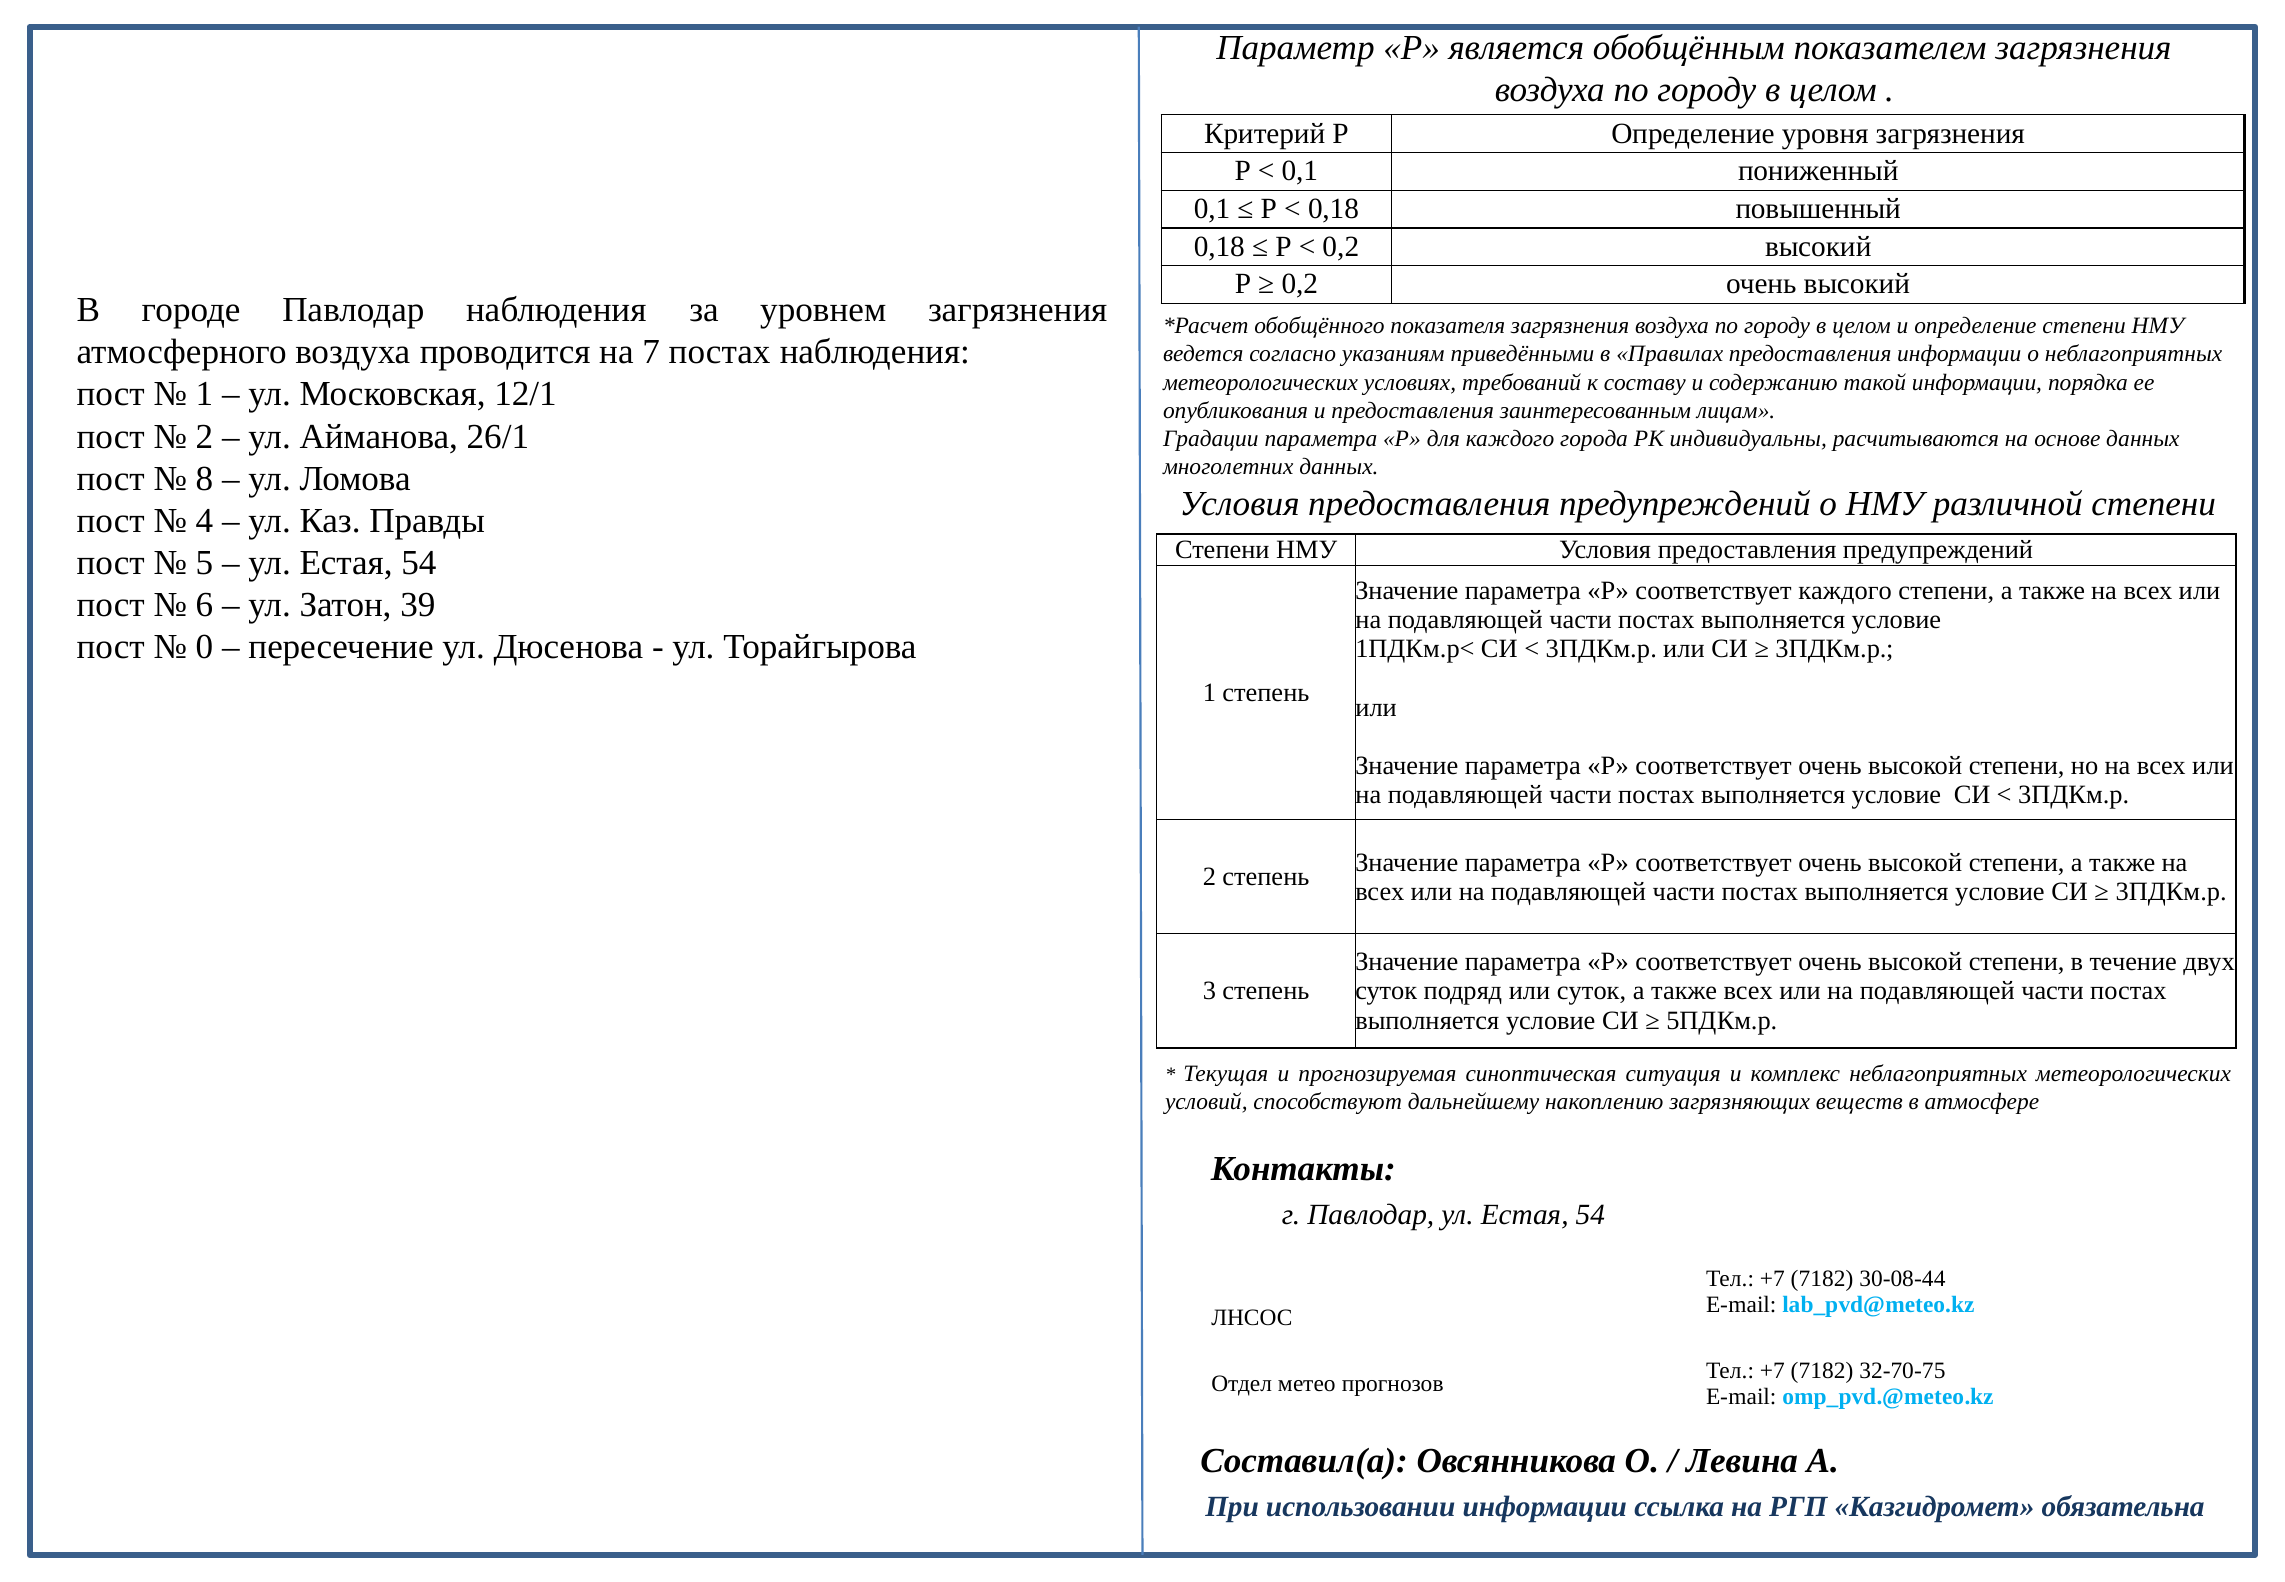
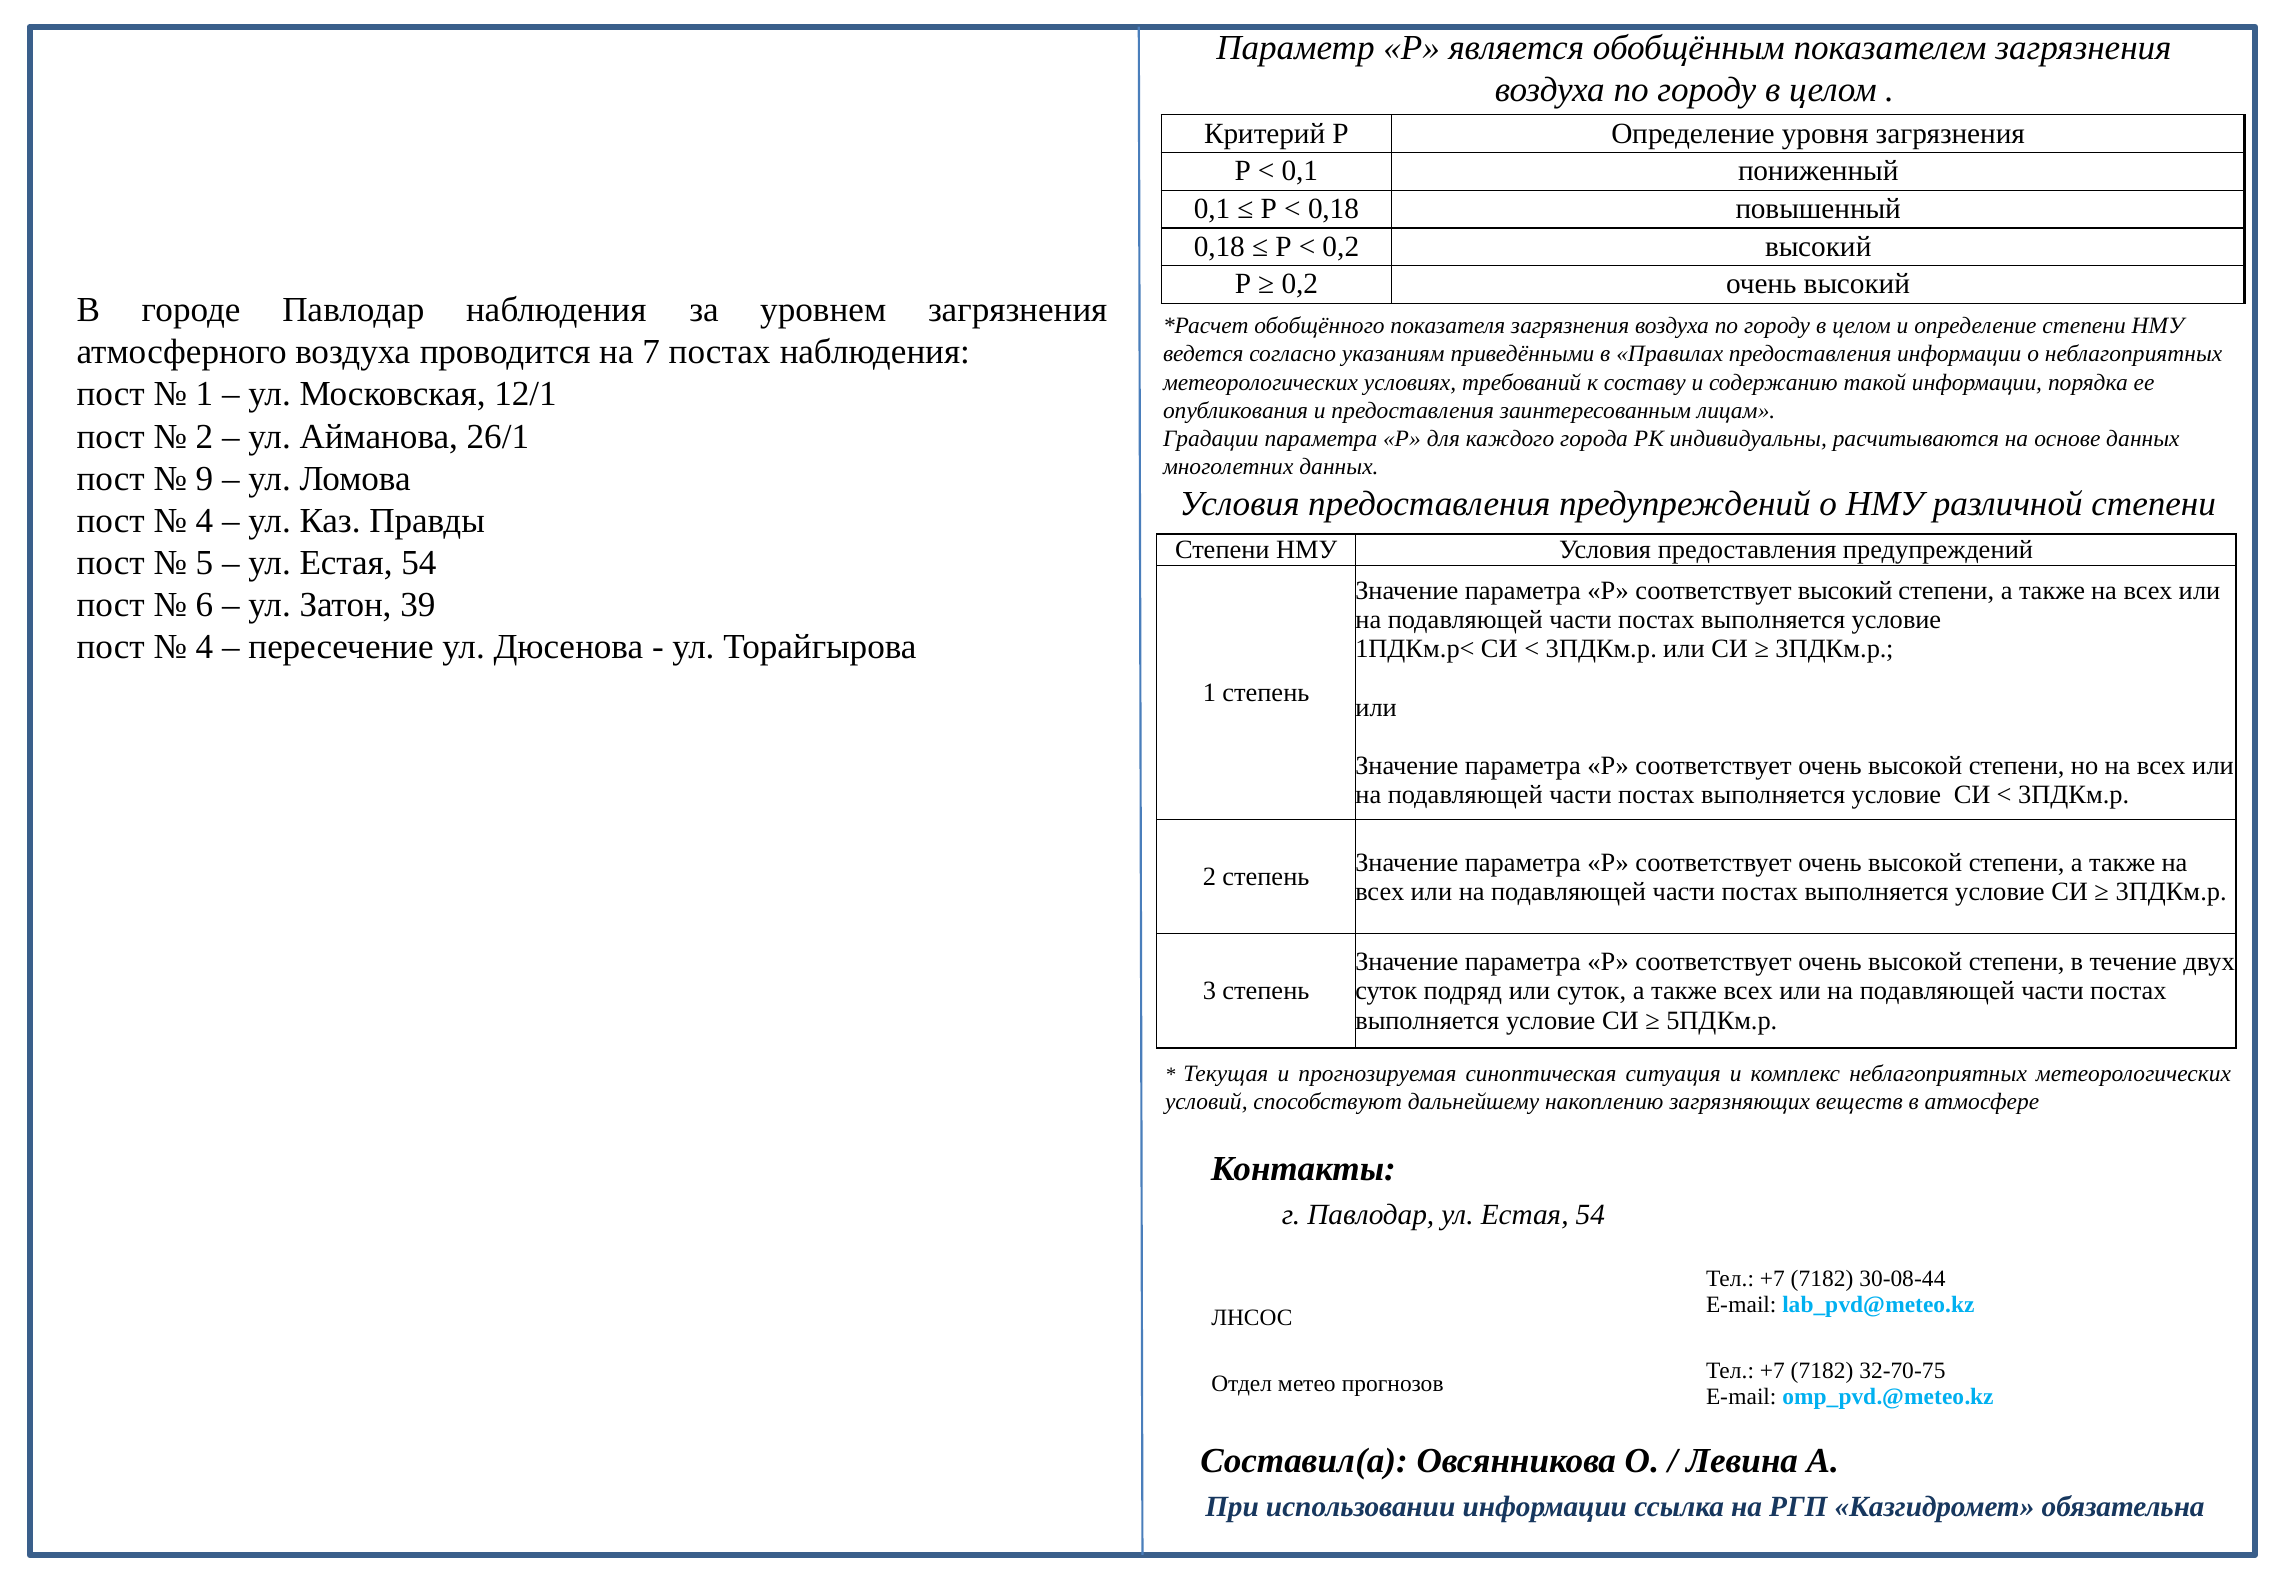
8: 8 -> 9
соответствует каждого: каждого -> высокий
0 at (204, 647): 0 -> 4
